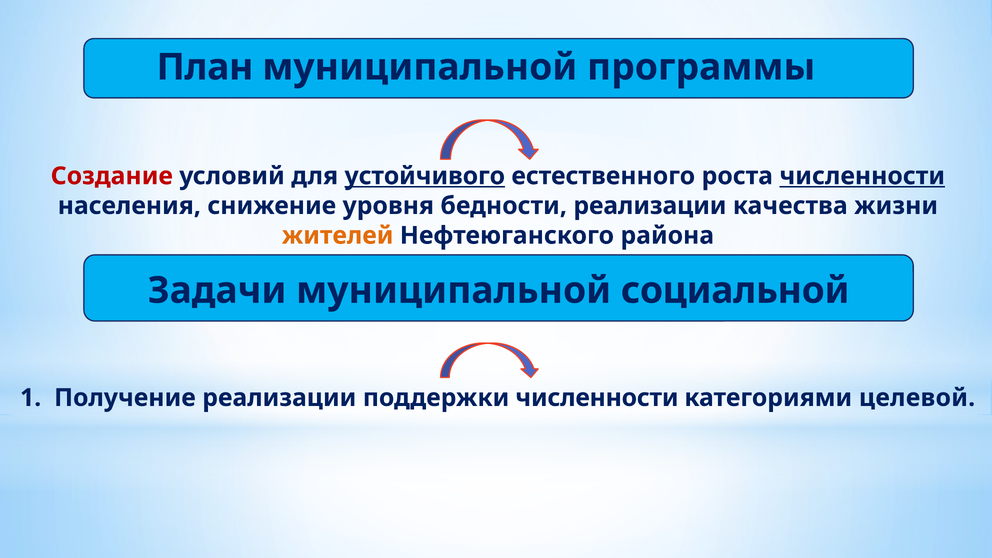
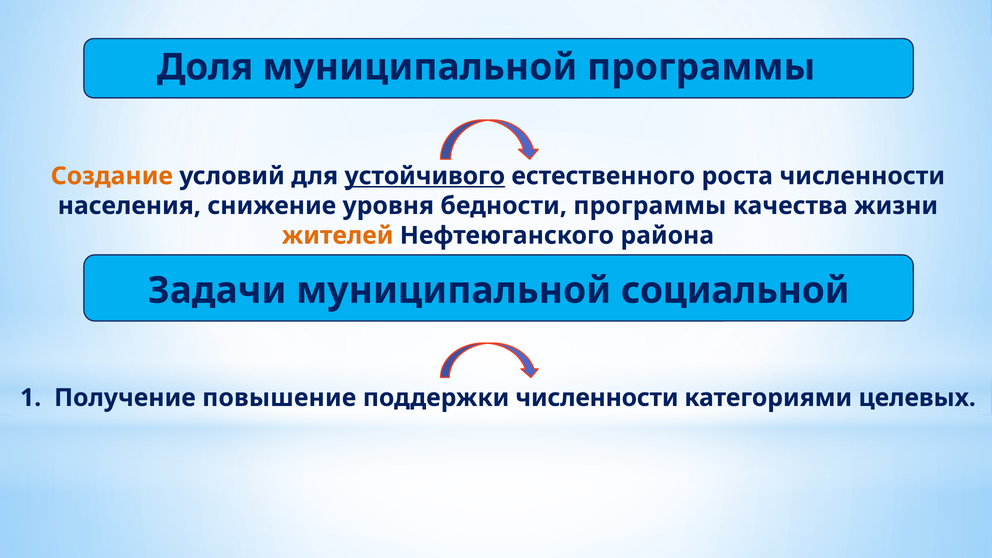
План: План -> Доля
Создание colour: red -> orange
численности at (862, 176) underline: present -> none
бедности реализации: реализации -> программы
Получение реализации: реализации -> повышение
целевой: целевой -> целевых
